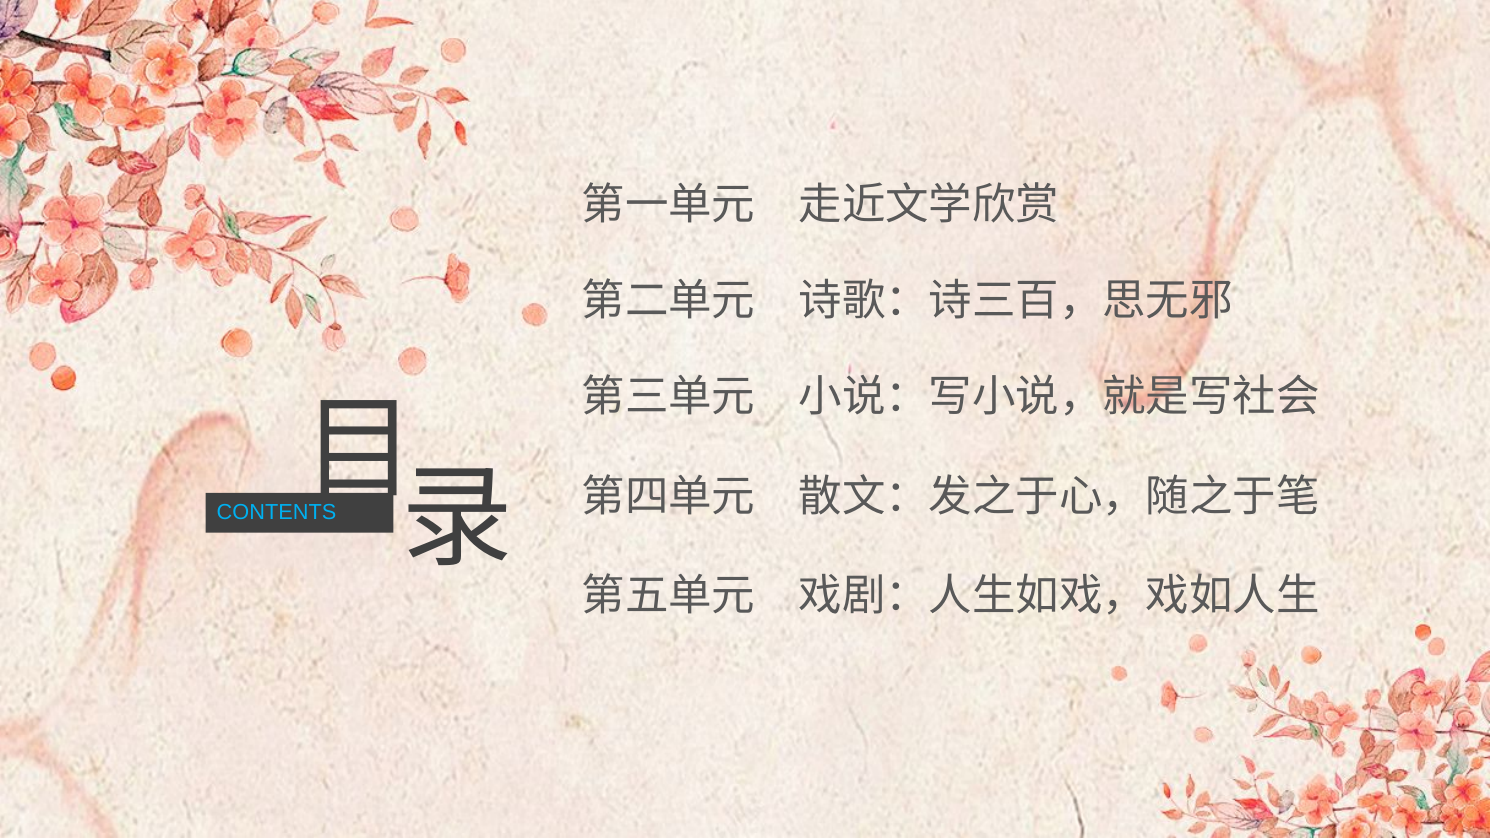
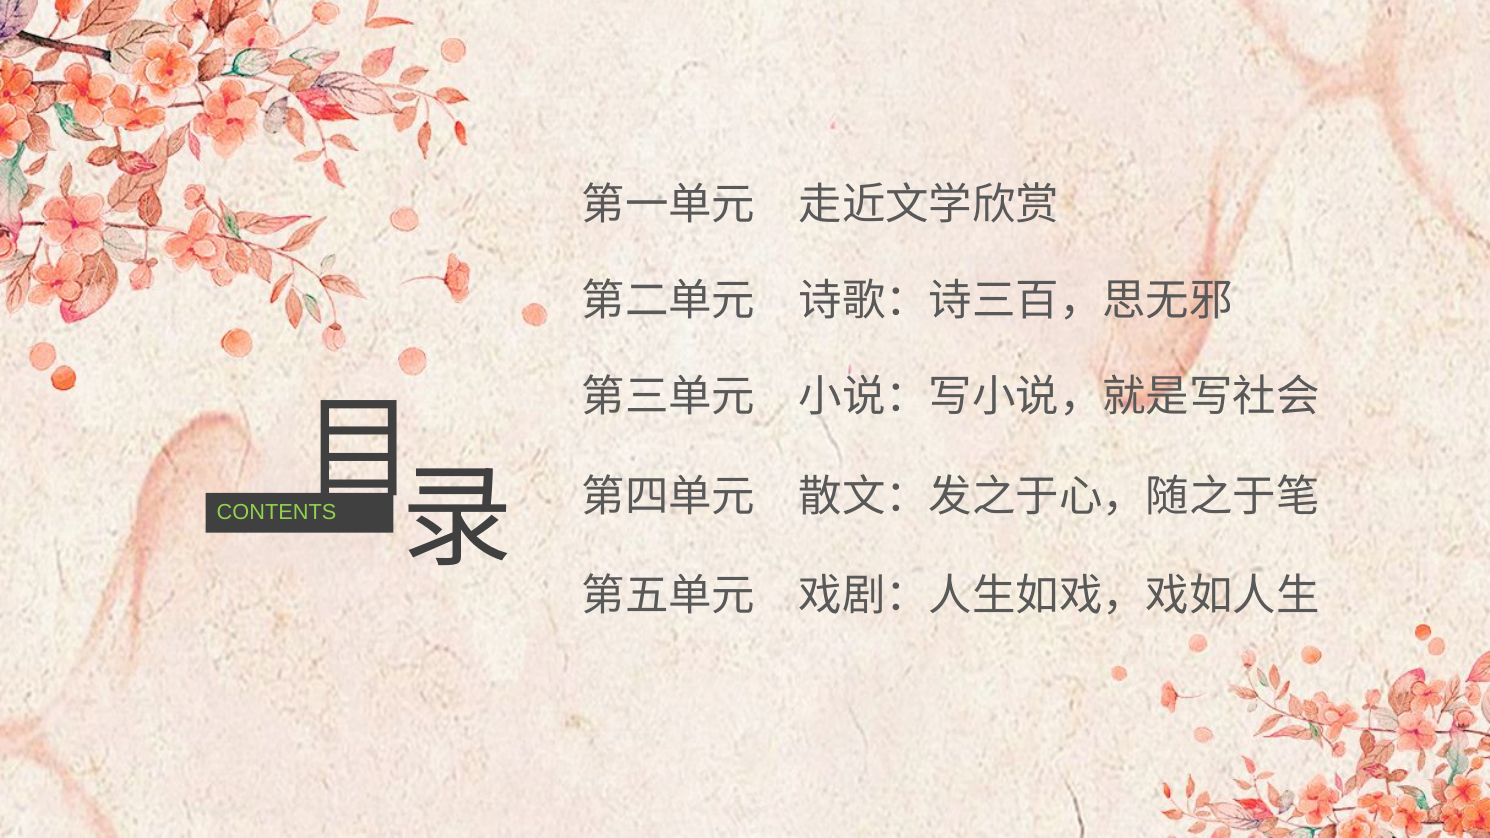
CONTENTS colour: light blue -> light green
